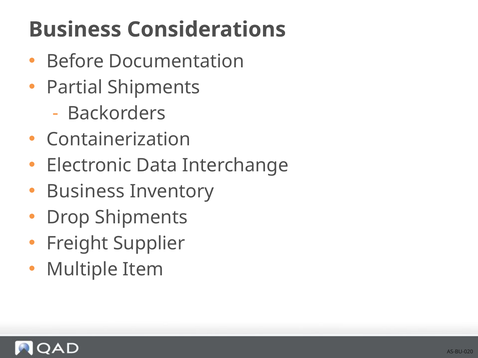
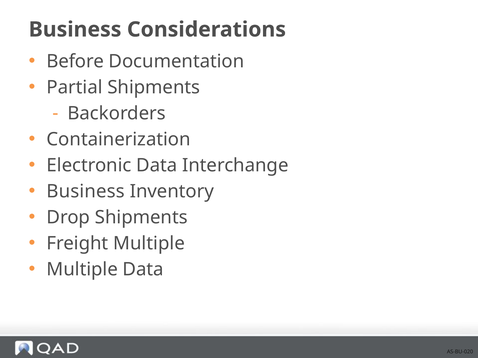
Freight Supplier: Supplier -> Multiple
Multiple Item: Item -> Data
